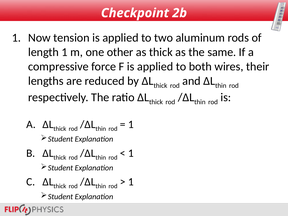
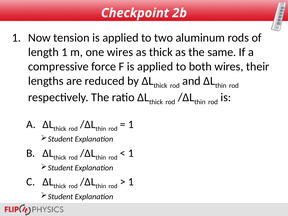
one other: other -> wires
